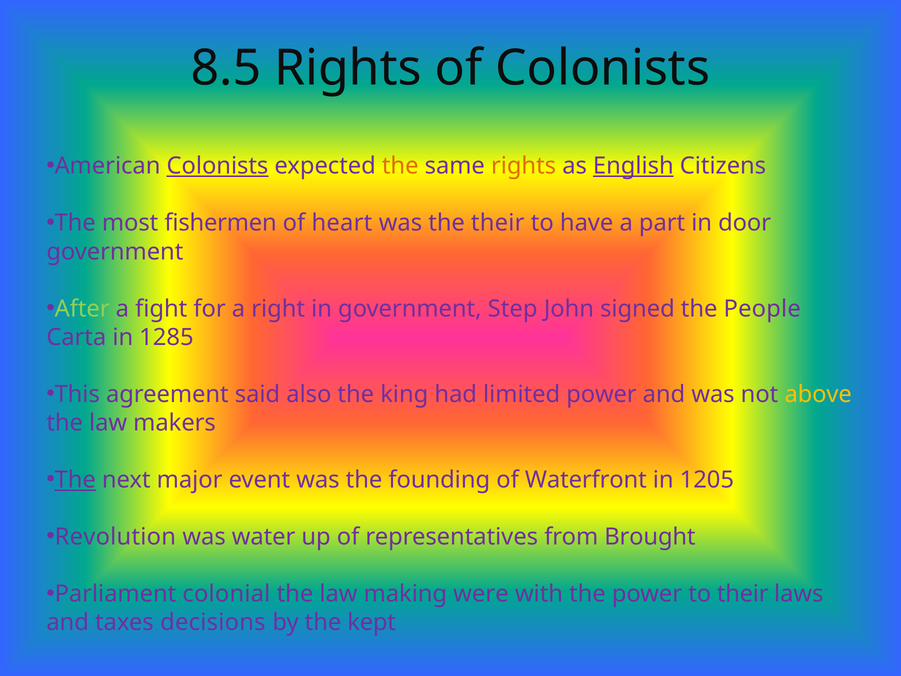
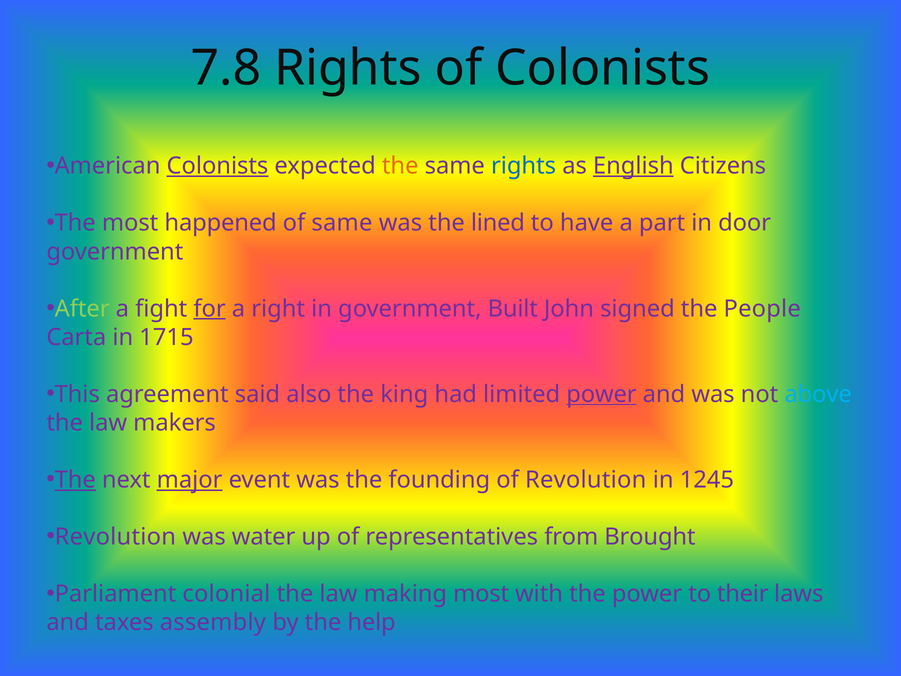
8.5: 8.5 -> 7.8
rights at (524, 166) colour: orange -> blue
fishermen: fishermen -> happened
of heart: heart -> same
the their: their -> lined
for underline: none -> present
Step: Step -> Built
1285: 1285 -> 1715
power at (601, 394) underline: none -> present
above colour: yellow -> light blue
major underline: none -> present
of Waterfront: Waterfront -> Revolution
1205: 1205 -> 1245
making were: were -> most
decisions: decisions -> assembly
kept: kept -> help
